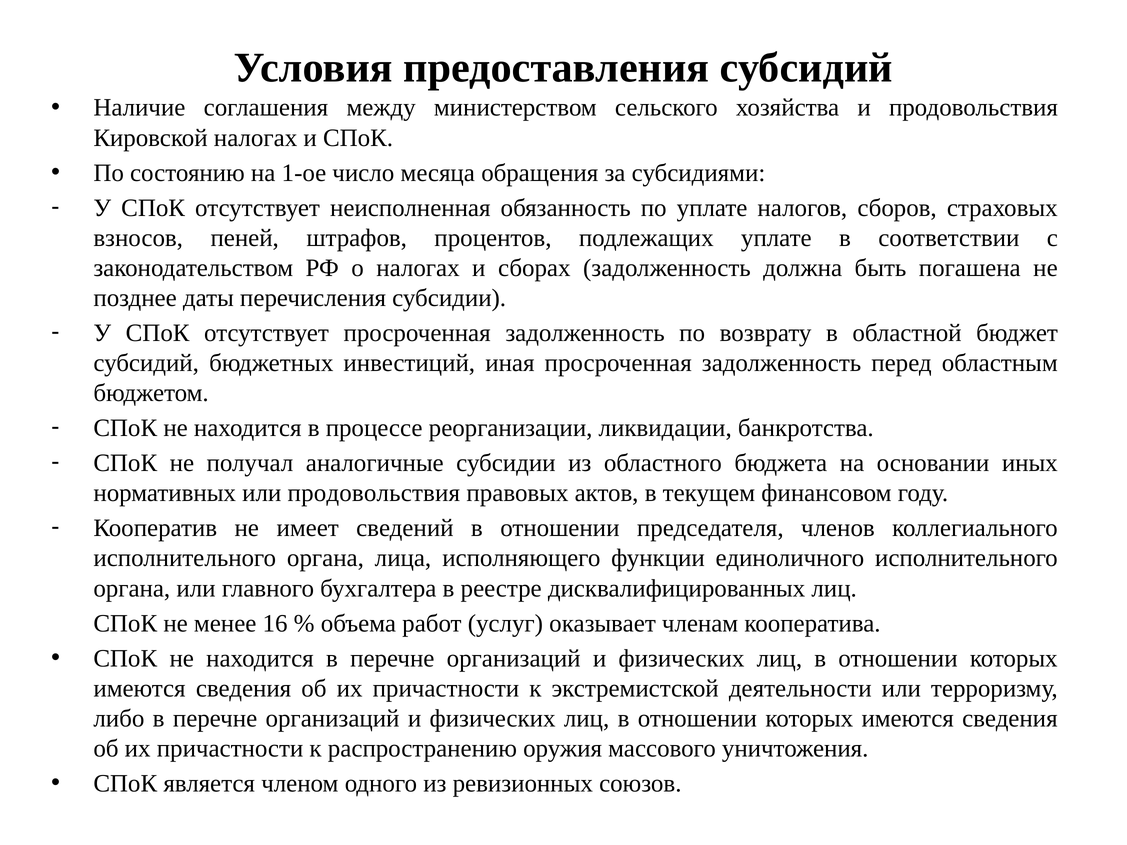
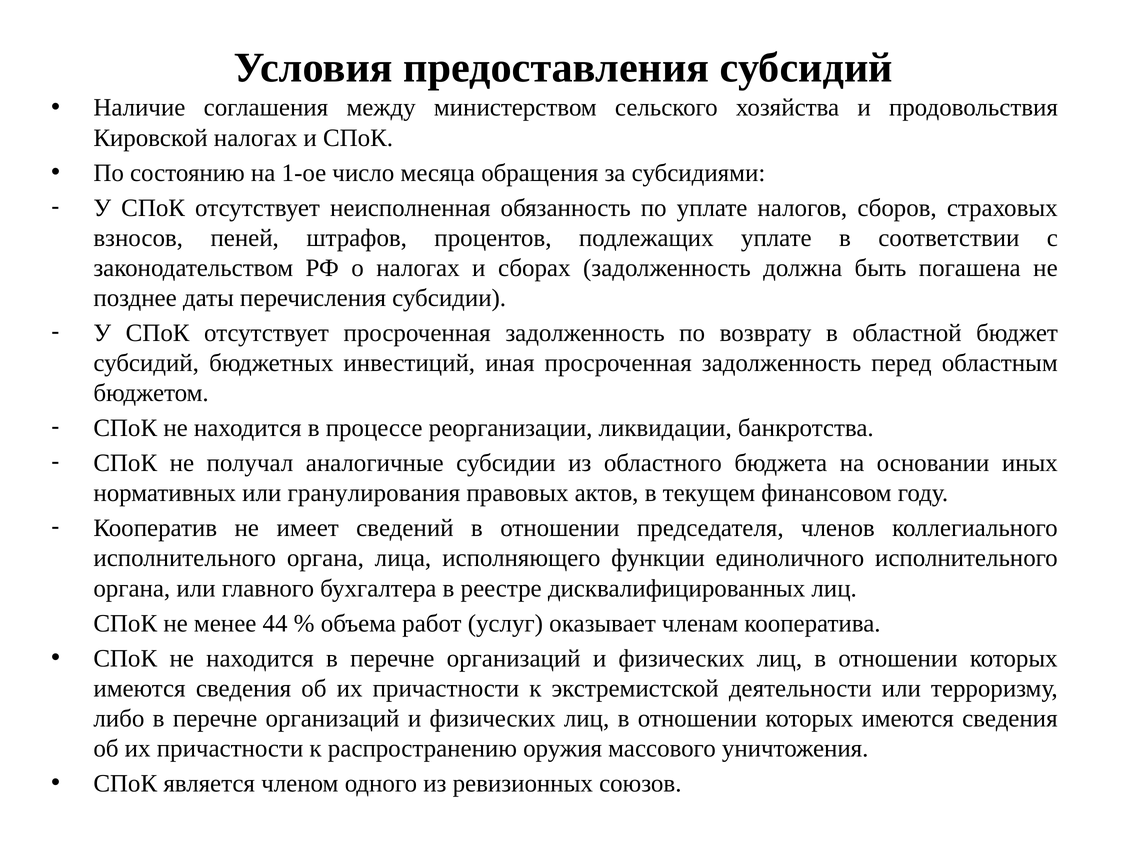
или продовольствия: продовольствия -> гранулирования
16: 16 -> 44
